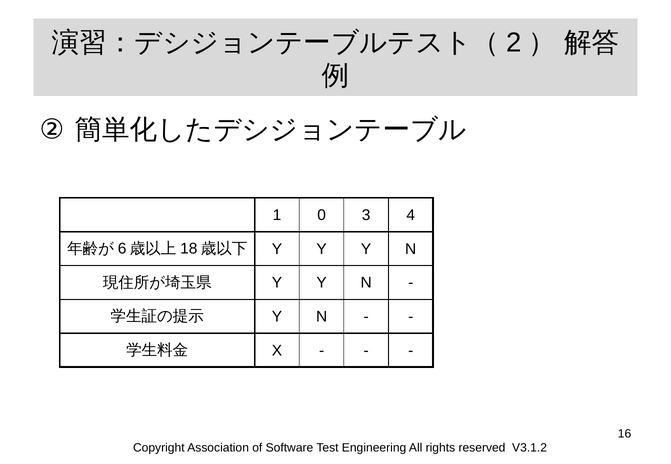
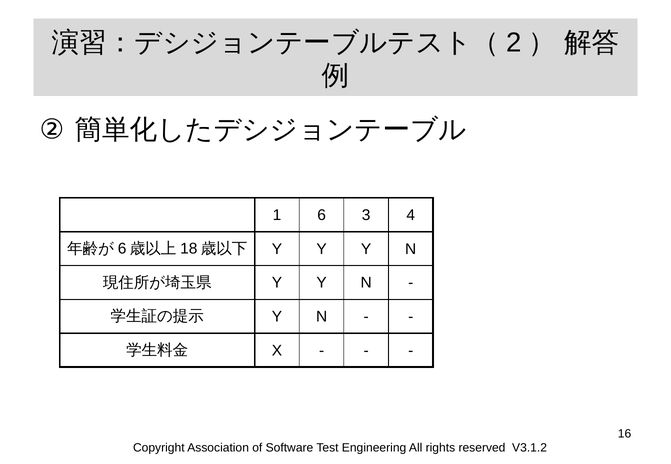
0: 0 -> 6
